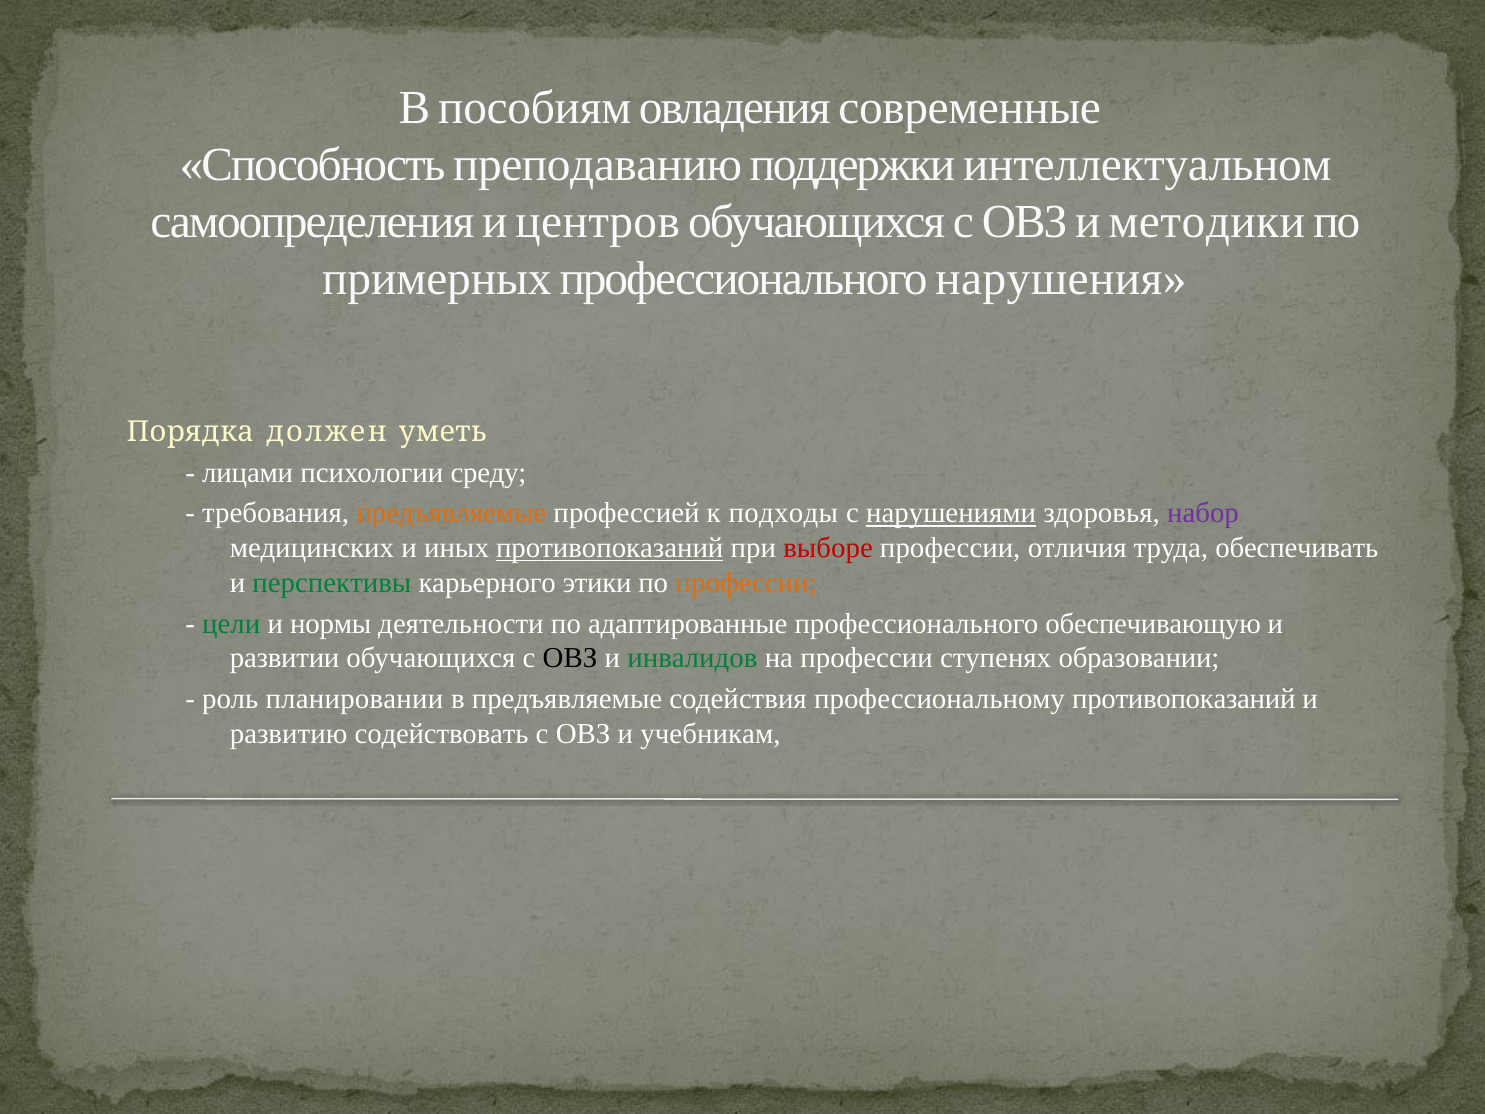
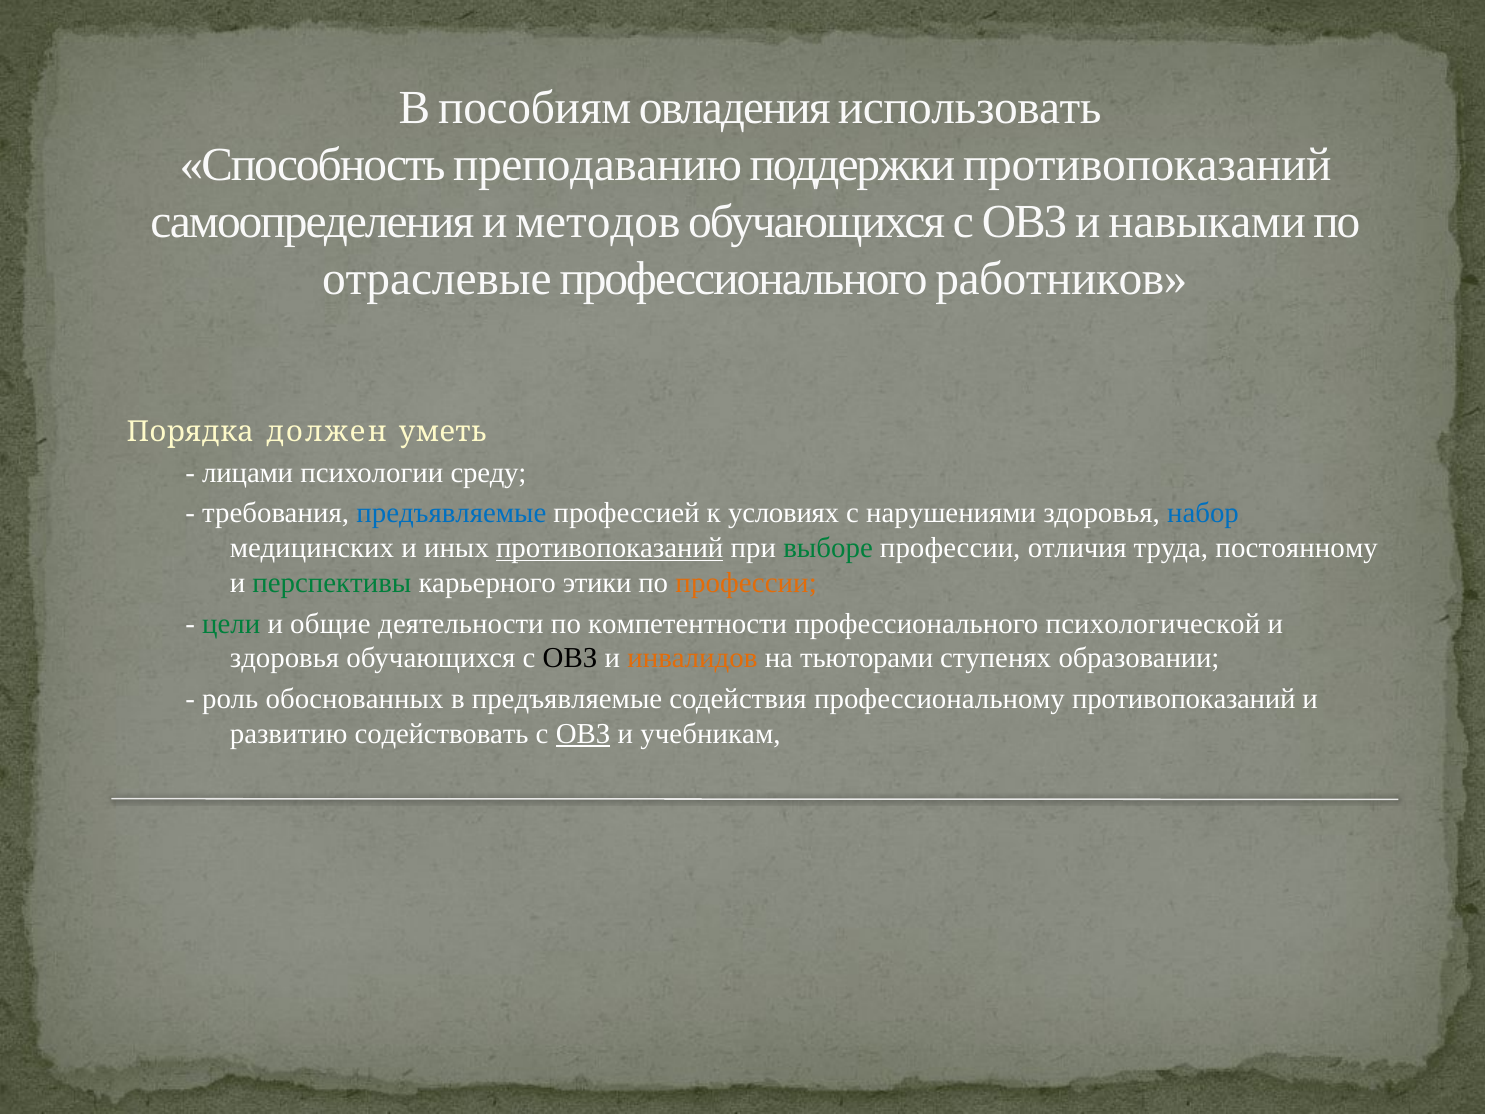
современные: современные -> использовать
поддержки интеллектуальном: интеллектуальном -> противопоказаний
центров: центров -> методов
методики: методики -> навыками
примерных: примерных -> отраслевые
нарушения: нарушения -> работников
предъявляемые at (451, 513) colour: orange -> blue
подходы: подходы -> условиях
нарушениями underline: present -> none
набор colour: purple -> blue
выборе colour: red -> green
обеспечивать: обеспечивать -> постоянному
нормы: нормы -> общие
адаптированные: адаптированные -> компетентности
обеспечивающую: обеспечивающую -> психологической
развитии at (285, 658): развитии -> здоровья
инвалидов colour: green -> orange
на профессии: профессии -> тьюторами
планировании: планировании -> обоснованных
ОВЗ at (583, 734) underline: none -> present
